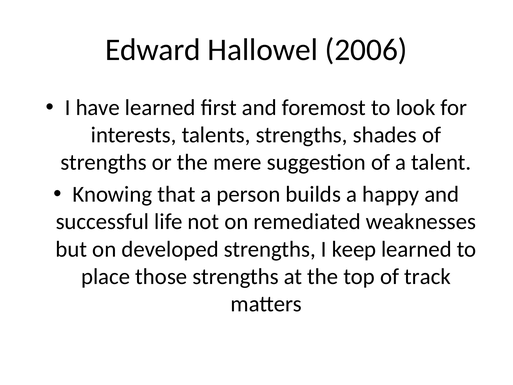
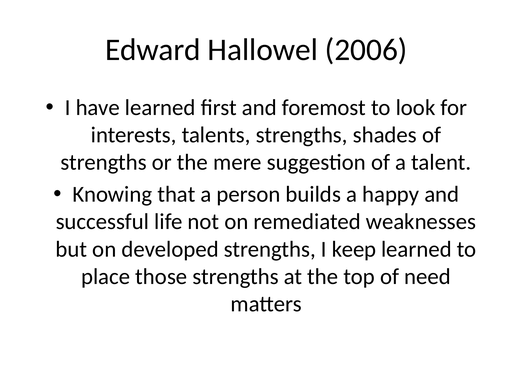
track: track -> need
